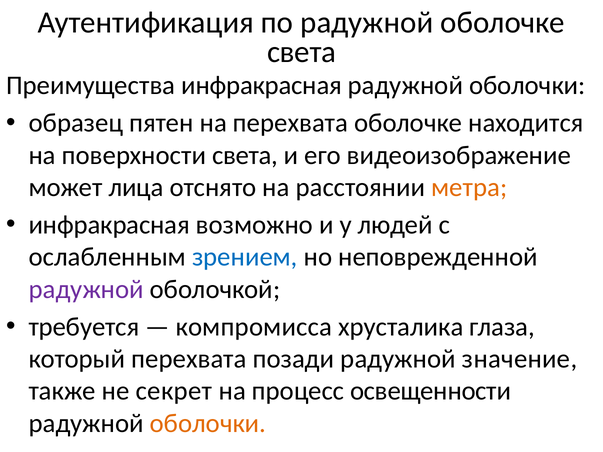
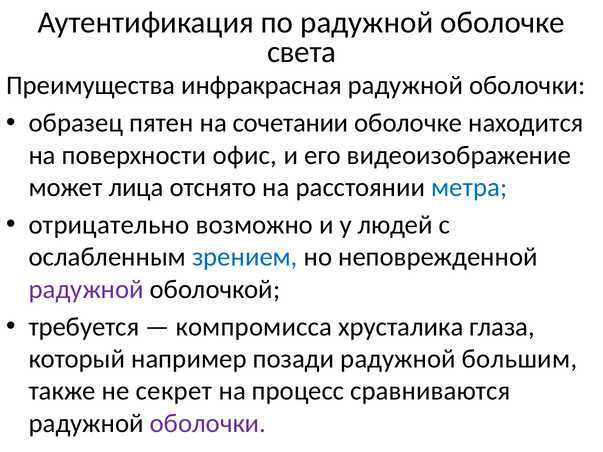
на перехвата: перехвата -> сочетании
поверхности света: света -> офис
метра colour: orange -> blue
инфракрасная at (109, 225): инфракрасная -> отрицательно
который перехвата: перехвата -> например
значение: значение -> большим
освещенности: освещенности -> сравниваются
оболочки at (208, 423) colour: orange -> purple
